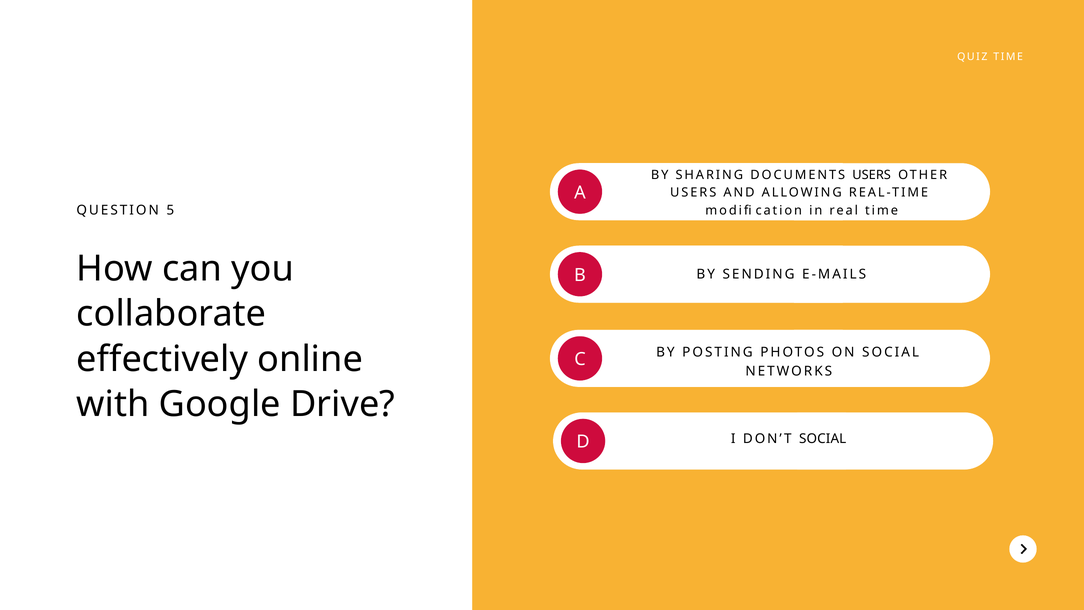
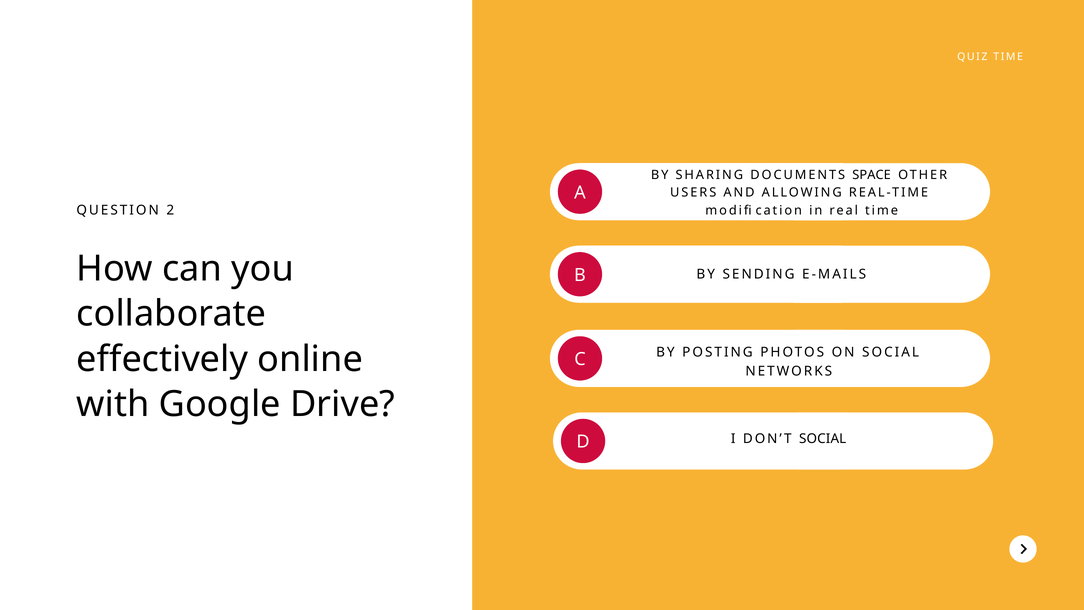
DOCUMENTS USERS: USERS -> SPACE
5: 5 -> 2
